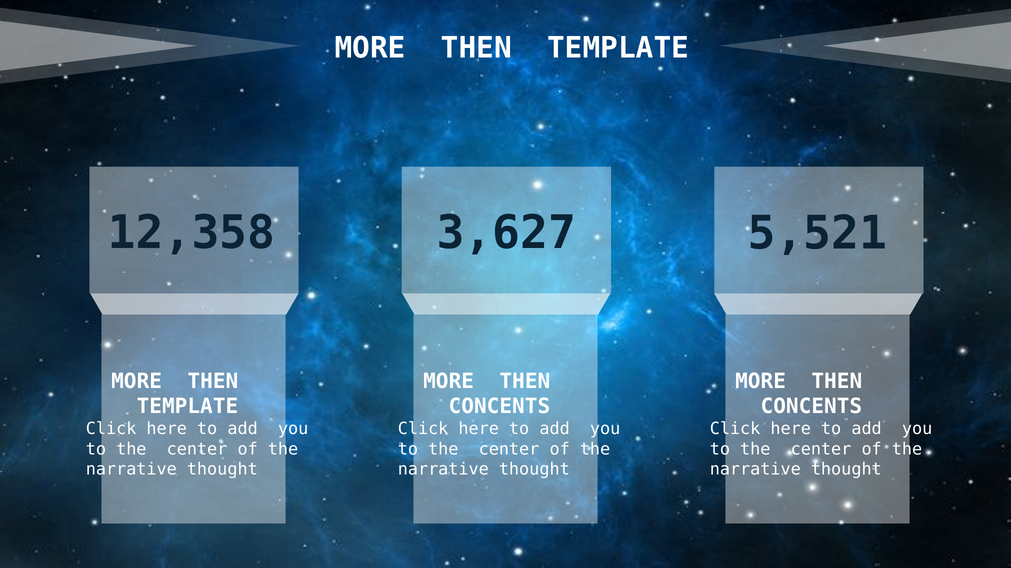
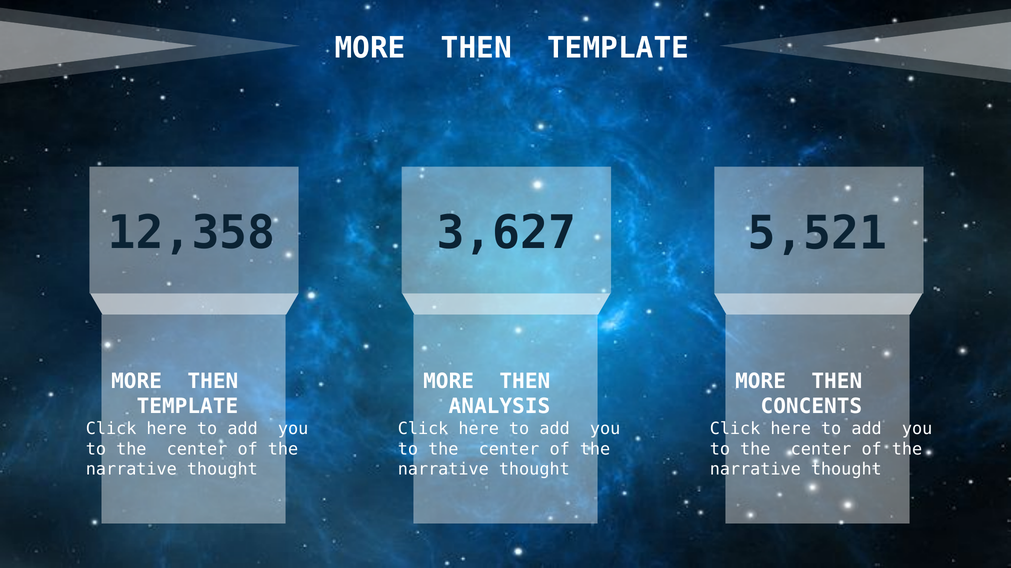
CONCENTS at (499, 407): CONCENTS -> ANALYSIS
